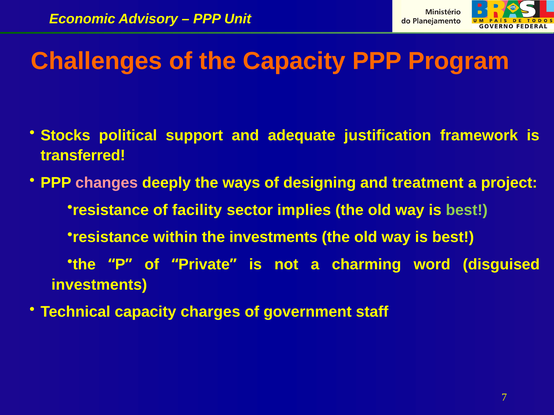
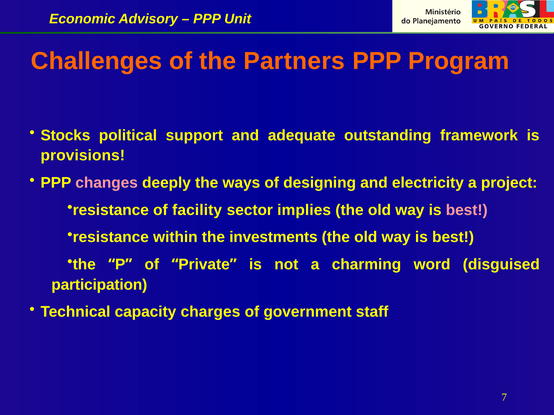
the Capacity: Capacity -> Partners
justification: justification -> outstanding
transferred: transferred -> provisions
treatment: treatment -> electricity
best at (467, 210) colour: light green -> pink
investments at (99, 285): investments -> participation
